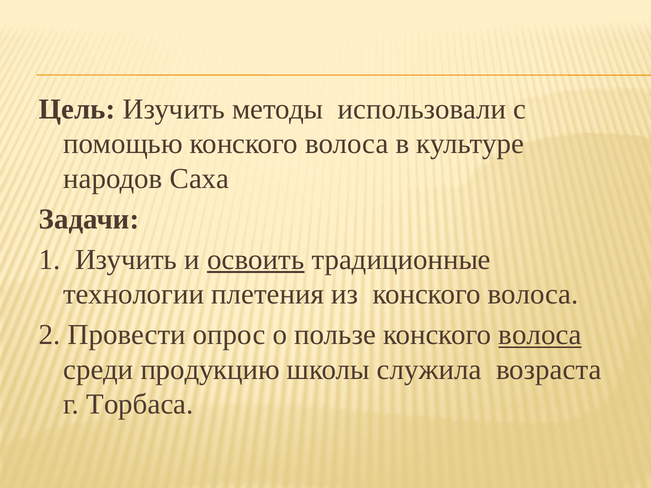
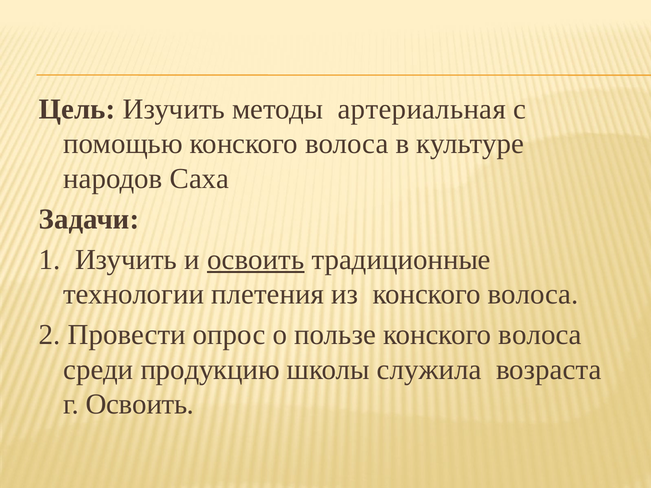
использовали: использовали -> артериальная
волоса at (540, 335) underline: present -> none
г Торбаса: Торбаса -> Освоить
